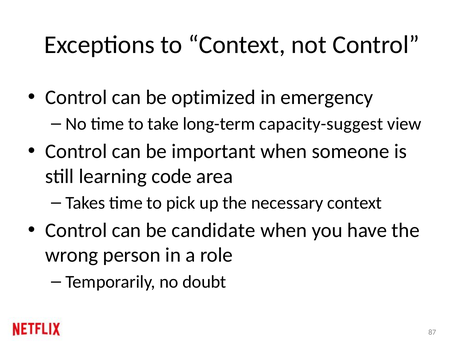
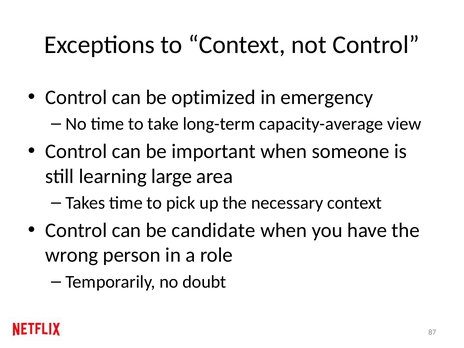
capacity-suggest: capacity-suggest -> capacity-average
code: code -> large
